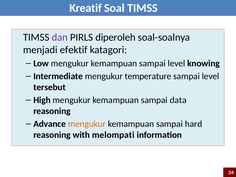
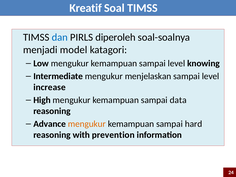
dan colour: purple -> blue
efektif: efektif -> model
temperature: temperature -> menjelaskan
tersebut: tersebut -> increase
melompati: melompati -> prevention
